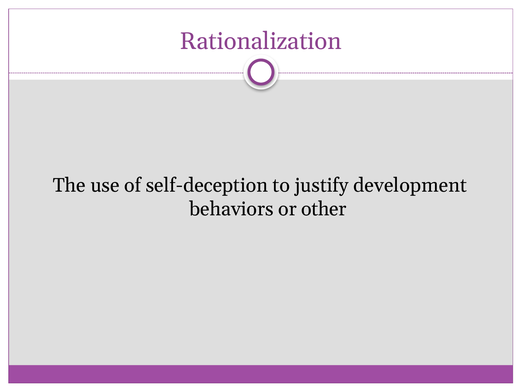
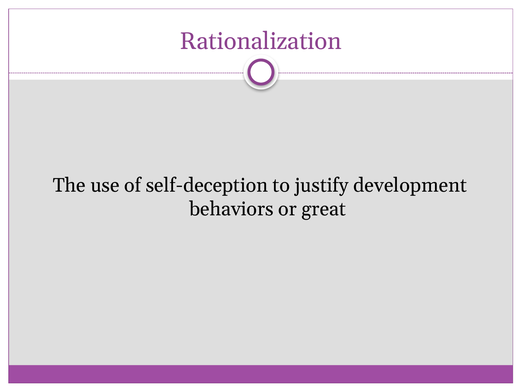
other: other -> great
